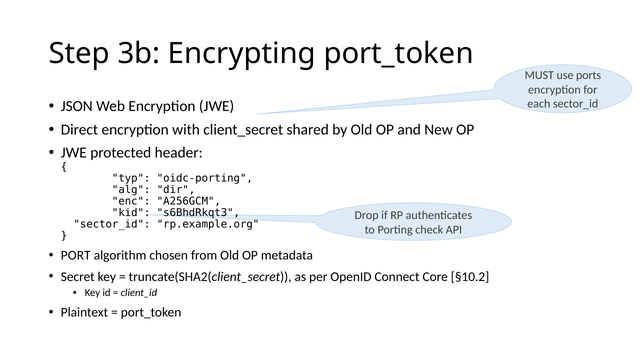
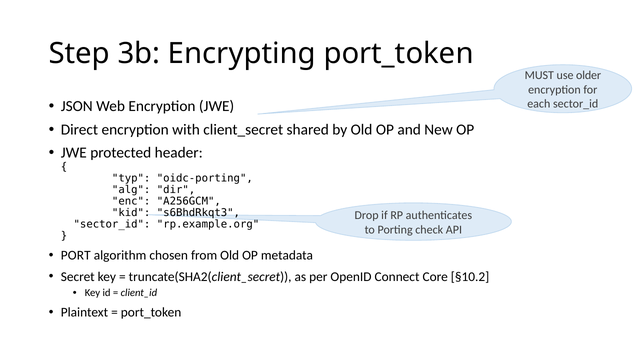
ports: ports -> older
